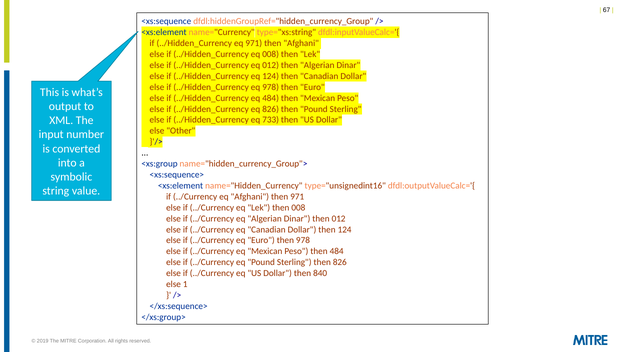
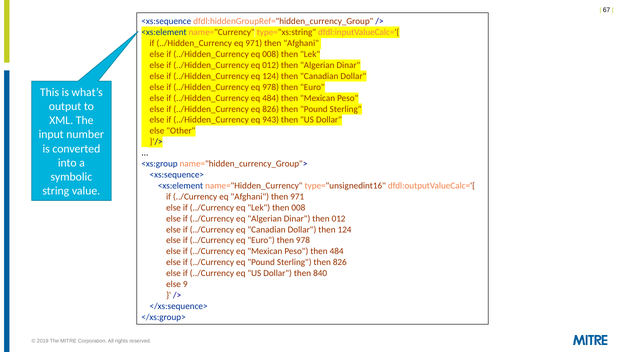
733: 733 -> 943
1: 1 -> 9
